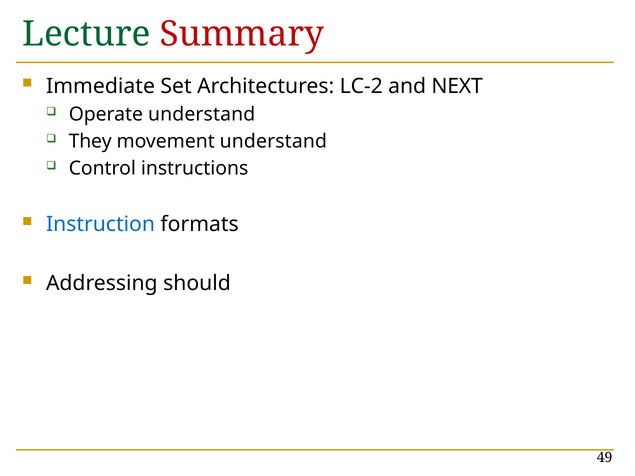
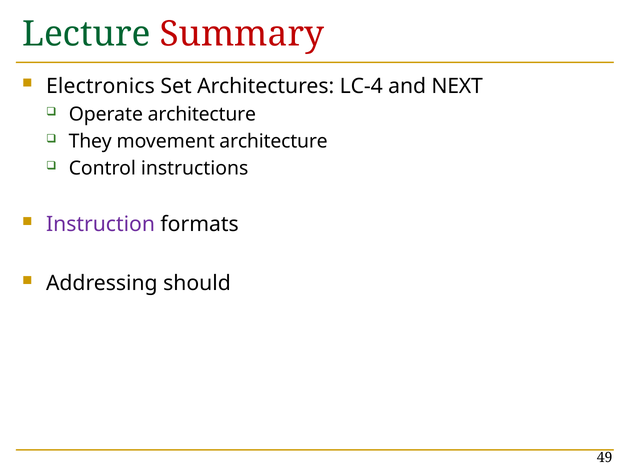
Immediate: Immediate -> Electronics
LC-2: LC-2 -> LC-4
Operate understand: understand -> architecture
movement understand: understand -> architecture
Instruction colour: blue -> purple
